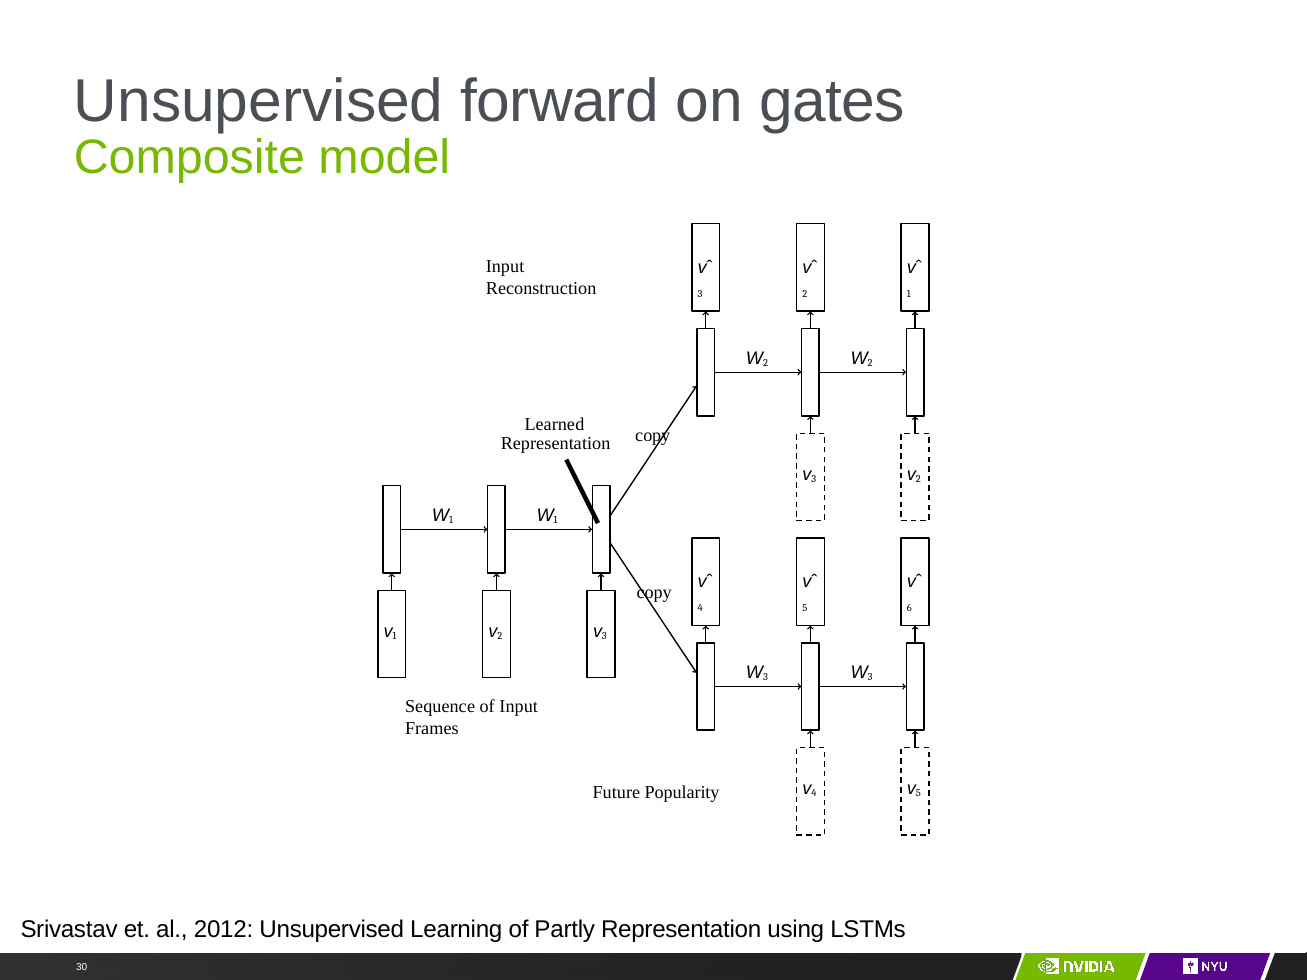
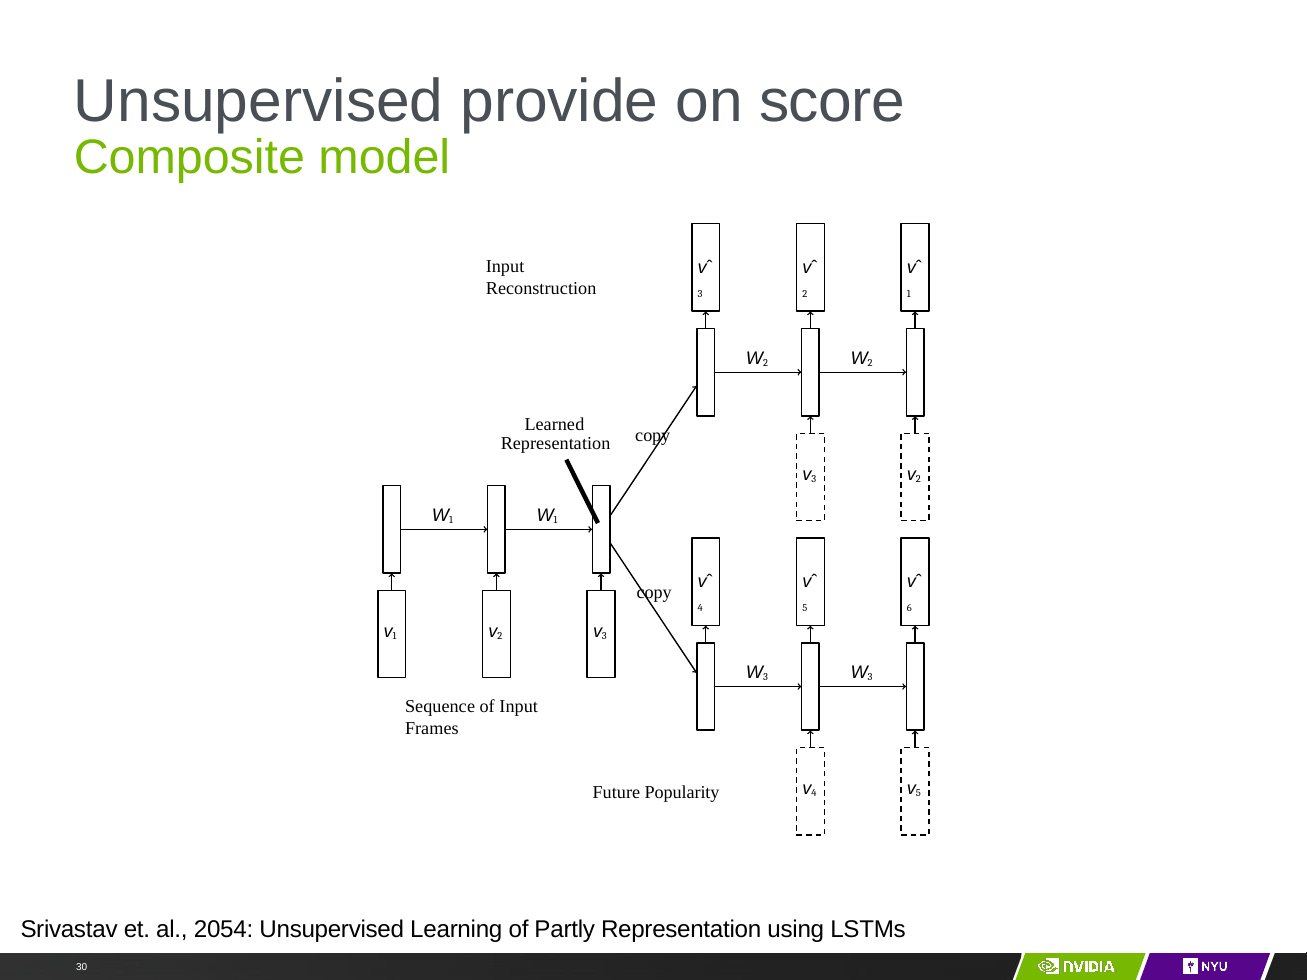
forward: forward -> provide
gates: gates -> score
2012: 2012 -> 2054
